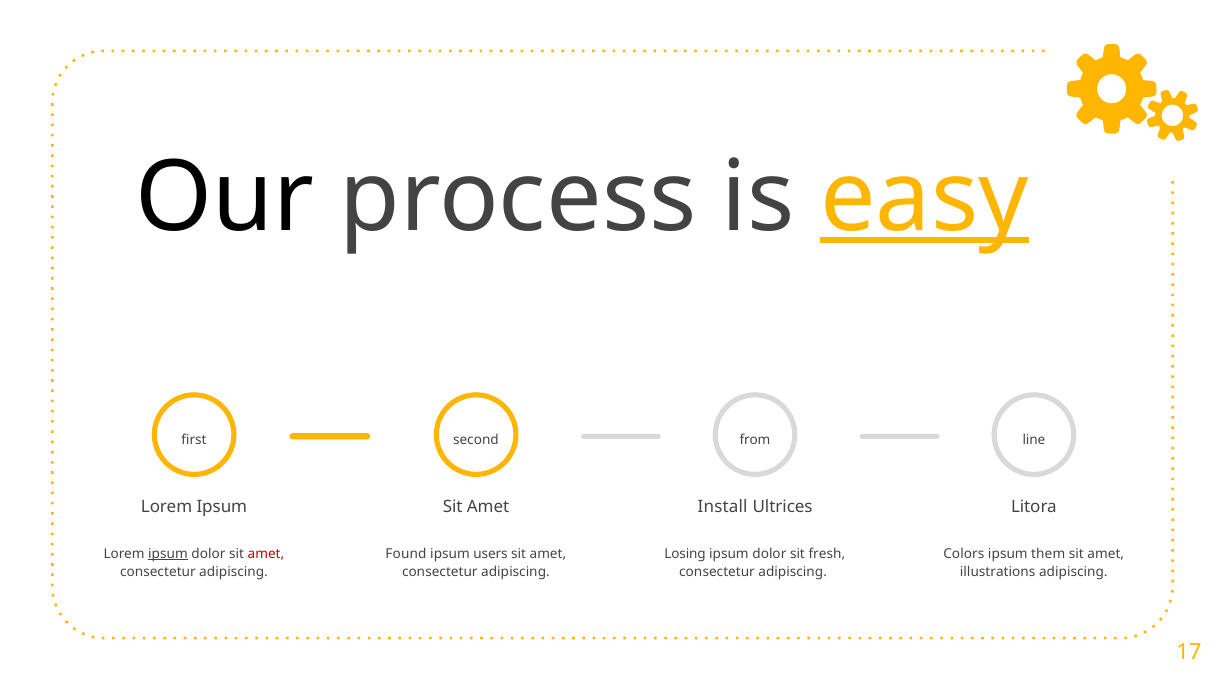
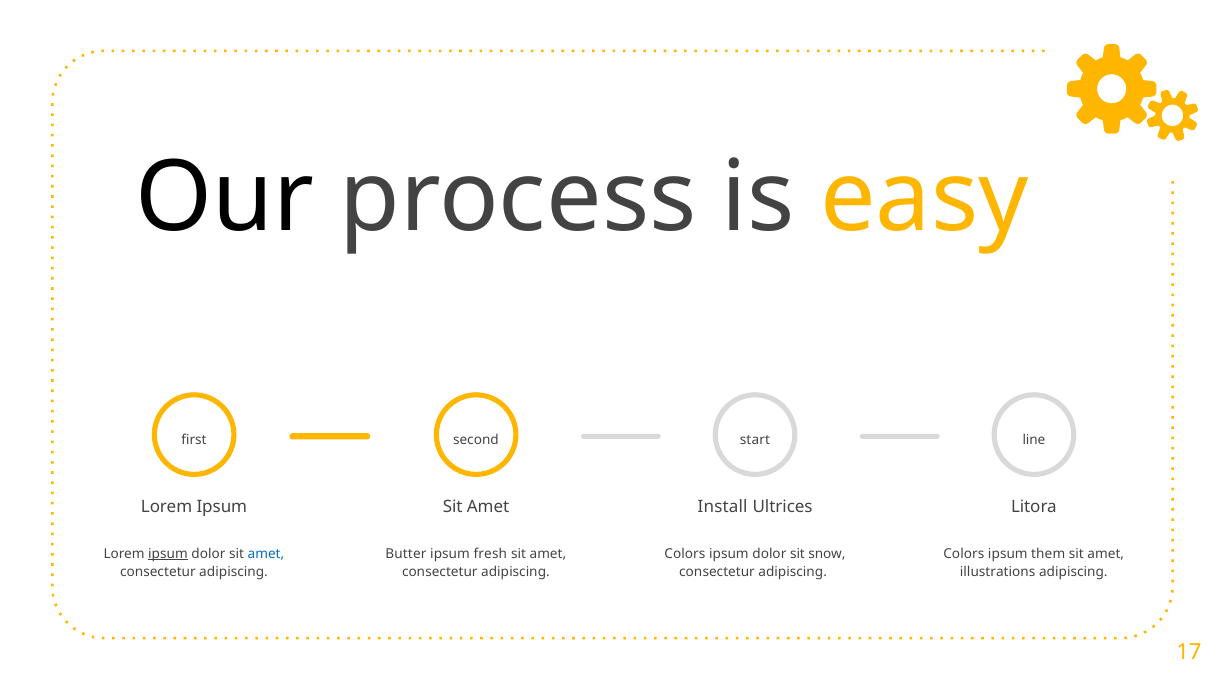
easy underline: present -> none
from: from -> start
amet at (266, 554) colour: red -> blue
Found: Found -> Butter
users: users -> fresh
Losing at (685, 554): Losing -> Colors
fresh: fresh -> snow
